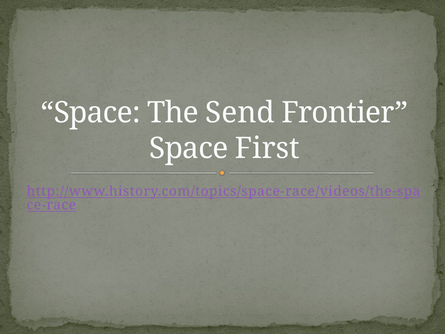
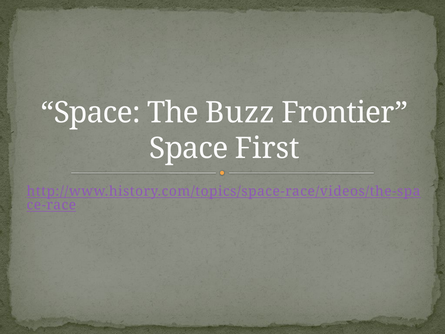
Send: Send -> Buzz
